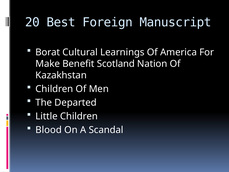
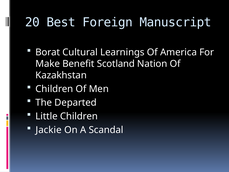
Blood: Blood -> Jackie
